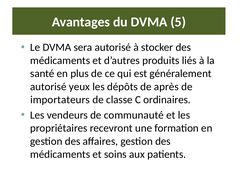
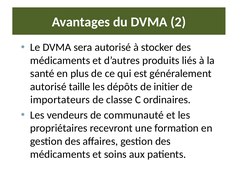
5: 5 -> 2
yeux: yeux -> taille
après: après -> initier
